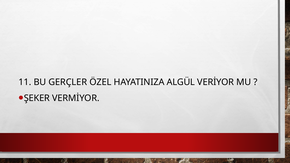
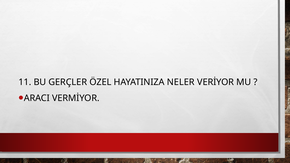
ALGÜL: ALGÜL -> NELER
ŞEKER: ŞEKER -> ARACI
